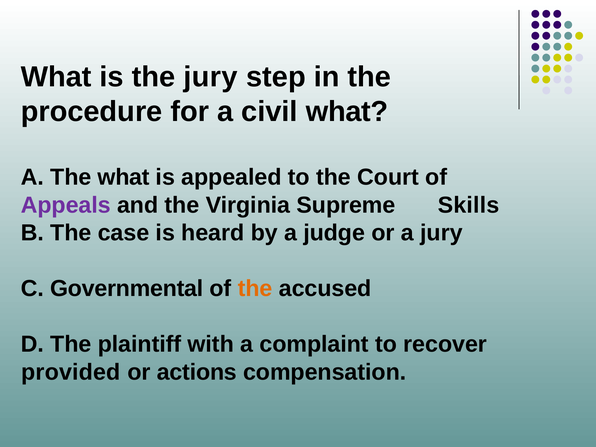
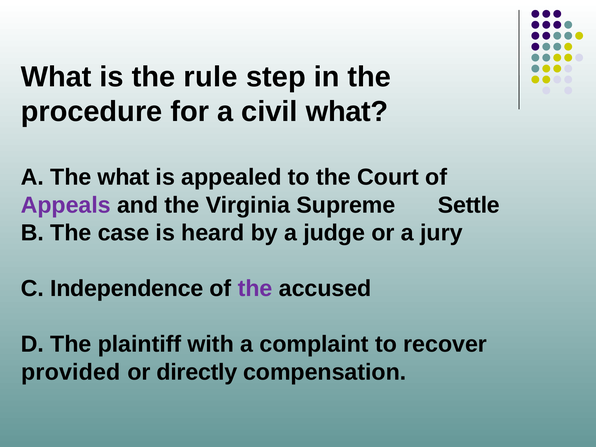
the jury: jury -> rule
Skills: Skills -> Settle
Governmental: Governmental -> Independence
the at (255, 289) colour: orange -> purple
actions: actions -> directly
